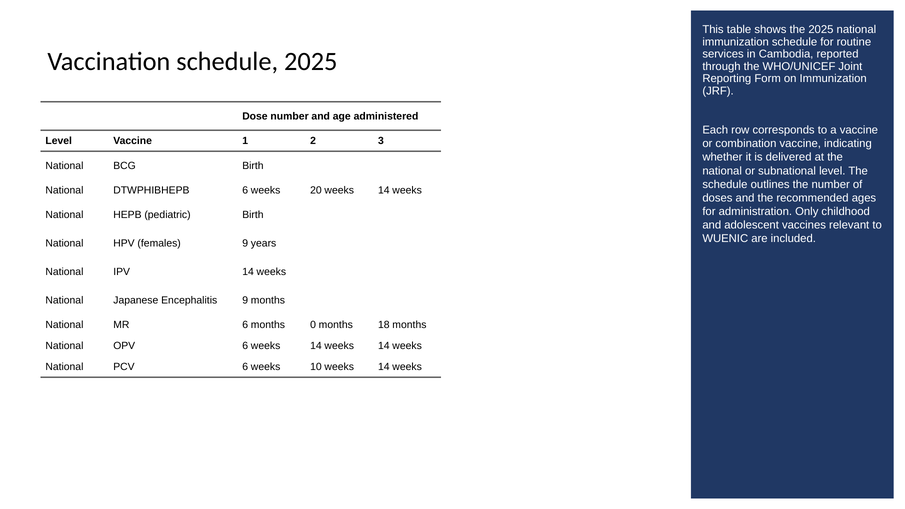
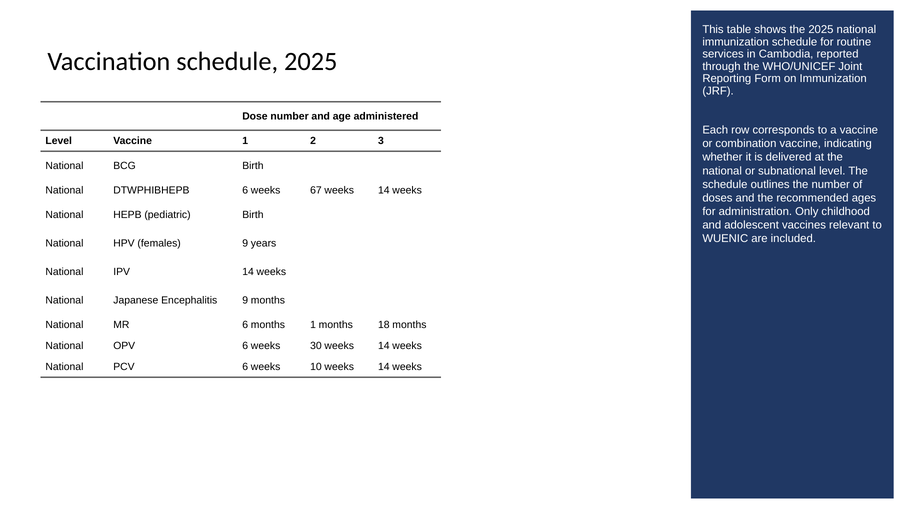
20: 20 -> 67
months 0: 0 -> 1
6 weeks 14: 14 -> 30
